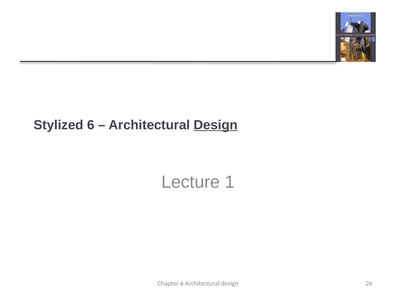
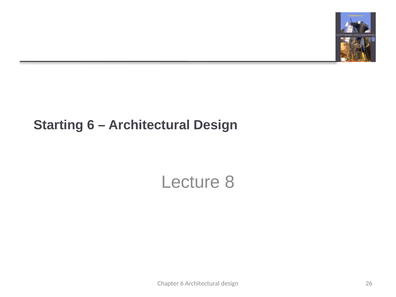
Stylized: Stylized -> Starting
Design at (216, 125) underline: present -> none
1: 1 -> 8
